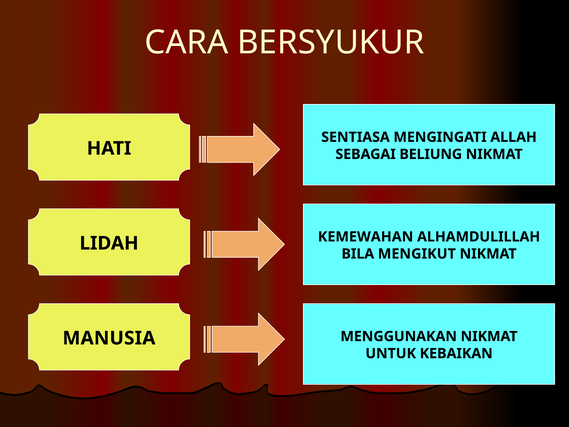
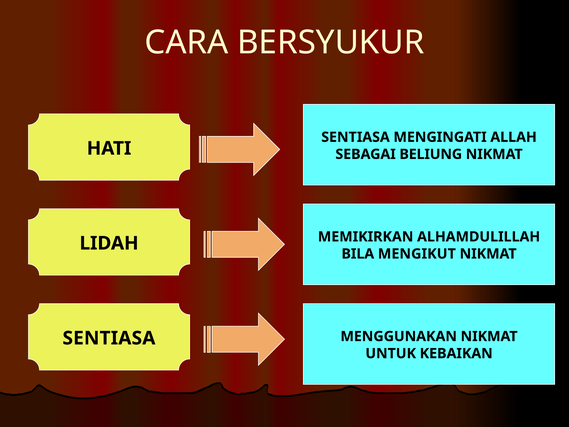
KEMEWAHAN: KEMEWAHAN -> MEMIKIRKAN
MANUSIA at (109, 338): MANUSIA -> SENTIASA
